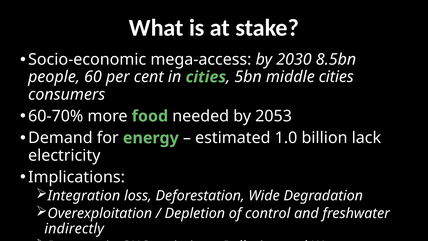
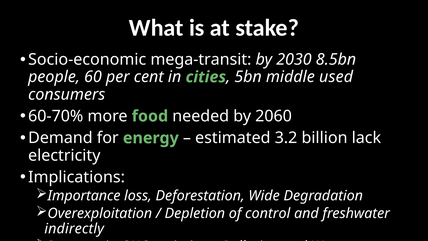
mega-access: mega-access -> mega-transit
middle cities: cities -> used
2053: 2053 -> 2060
1.0: 1.0 -> 3.2
Integration: Integration -> Importance
